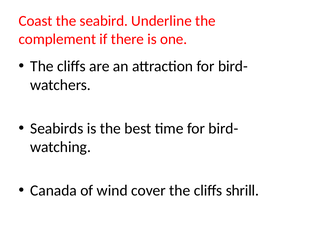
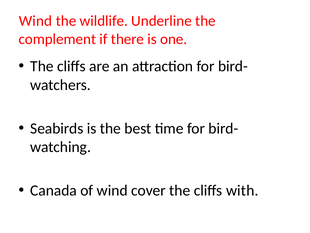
Coast at (36, 21): Coast -> Wind
seabird: seabird -> wildlife
shrill: shrill -> with
